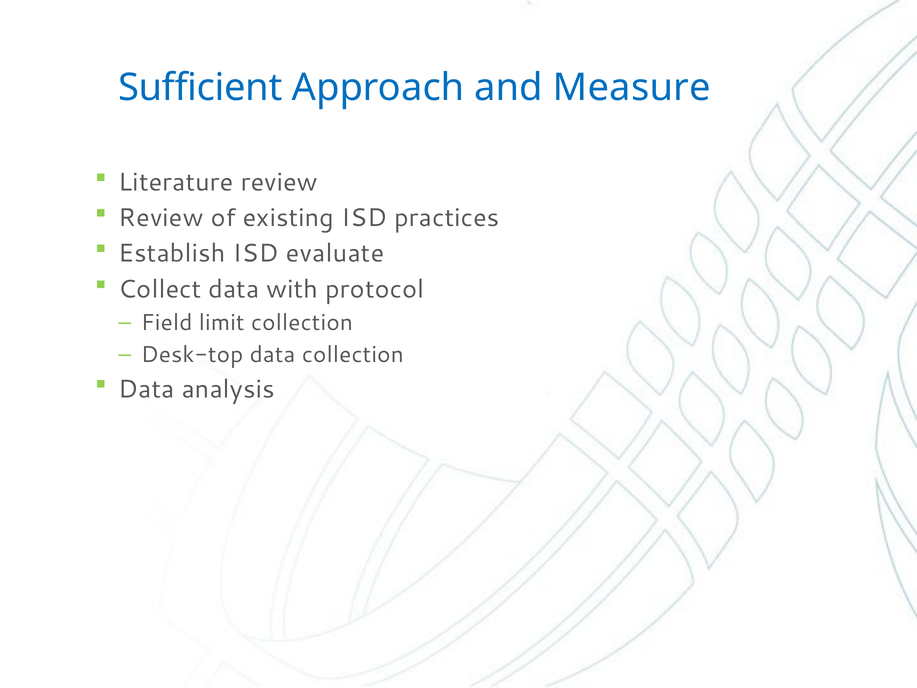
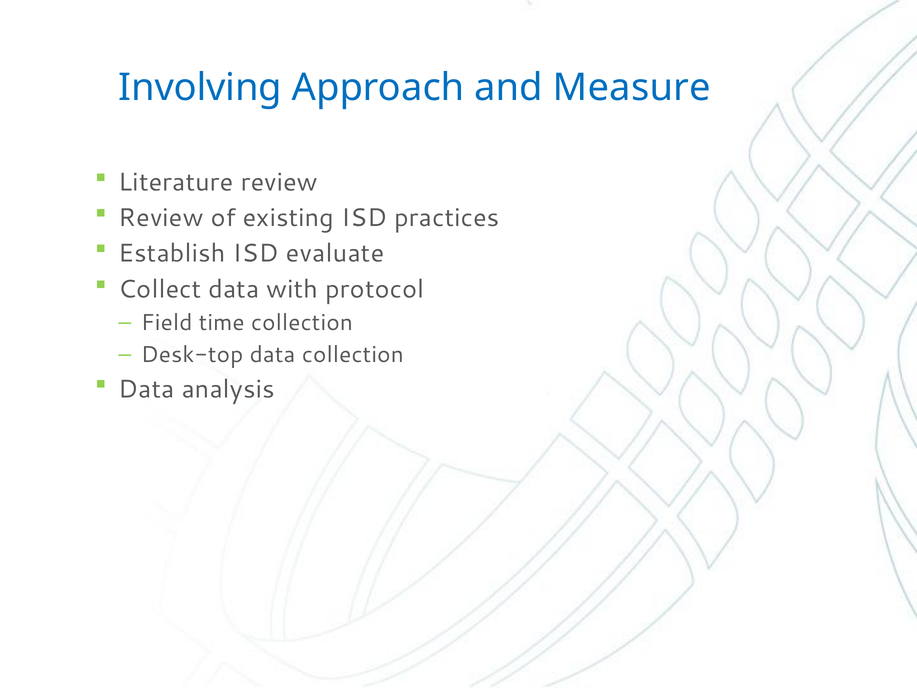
Sufficient: Sufficient -> Involving
limit: limit -> time
